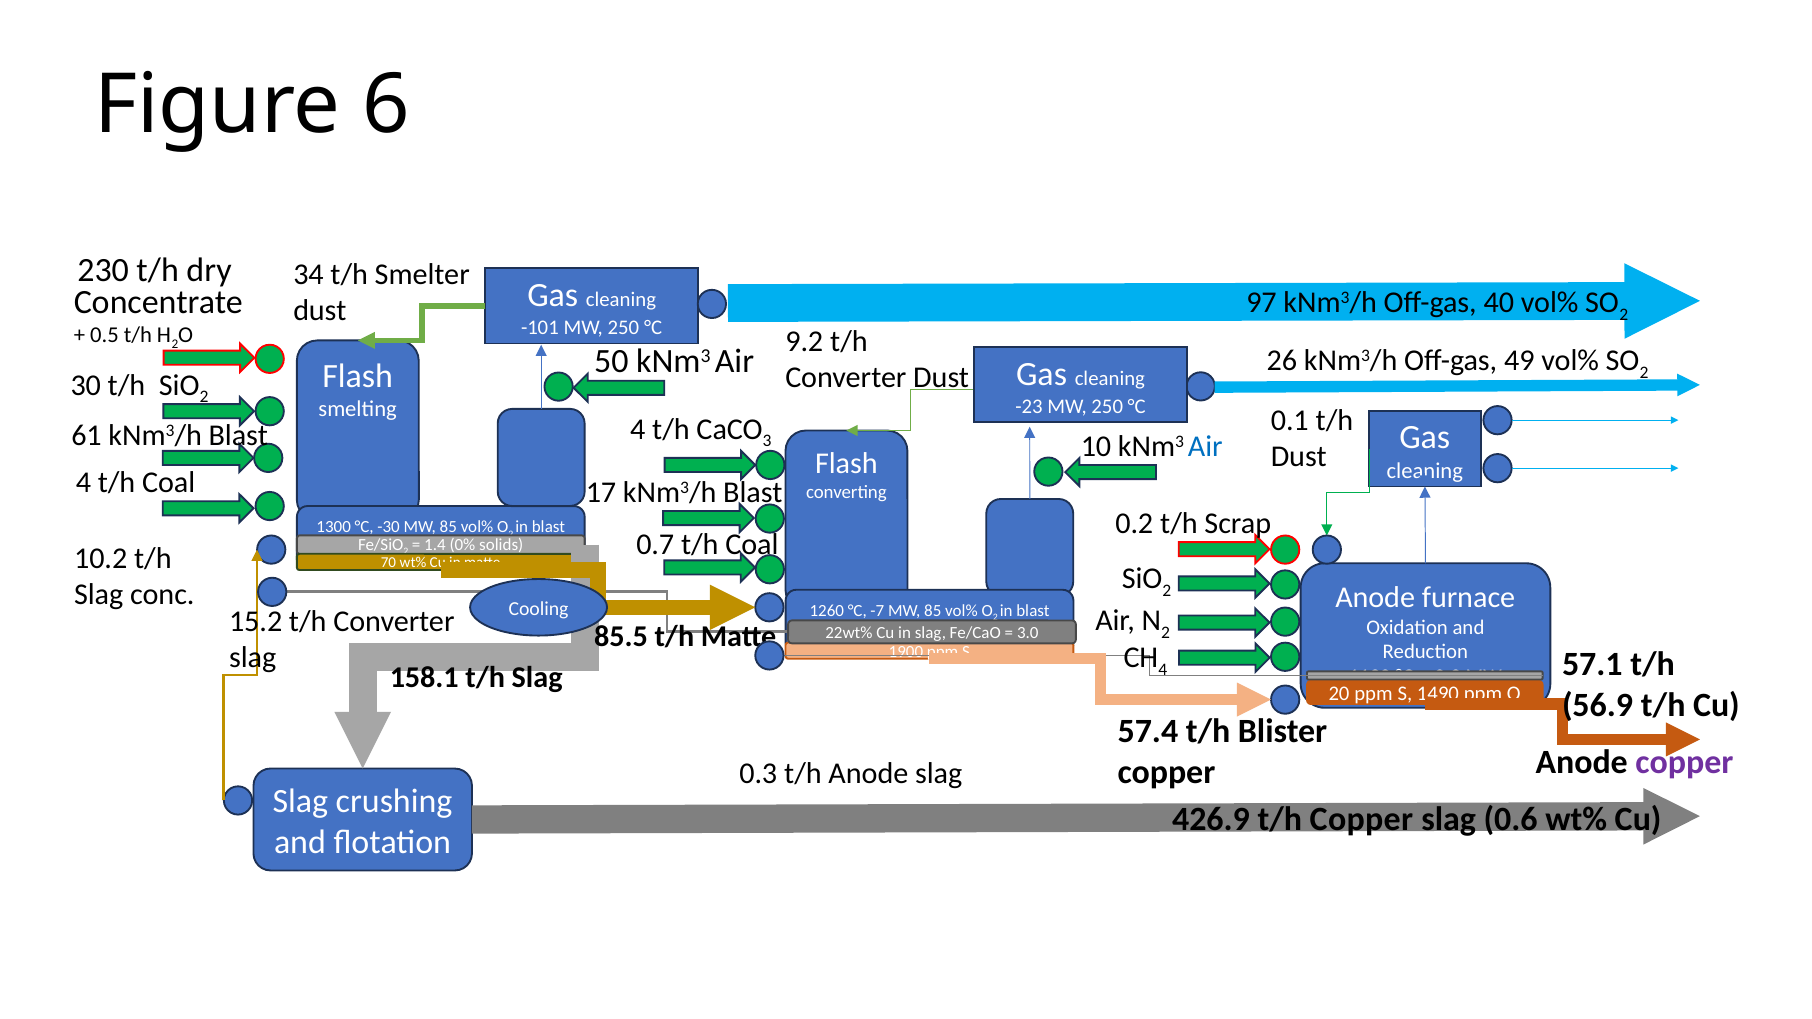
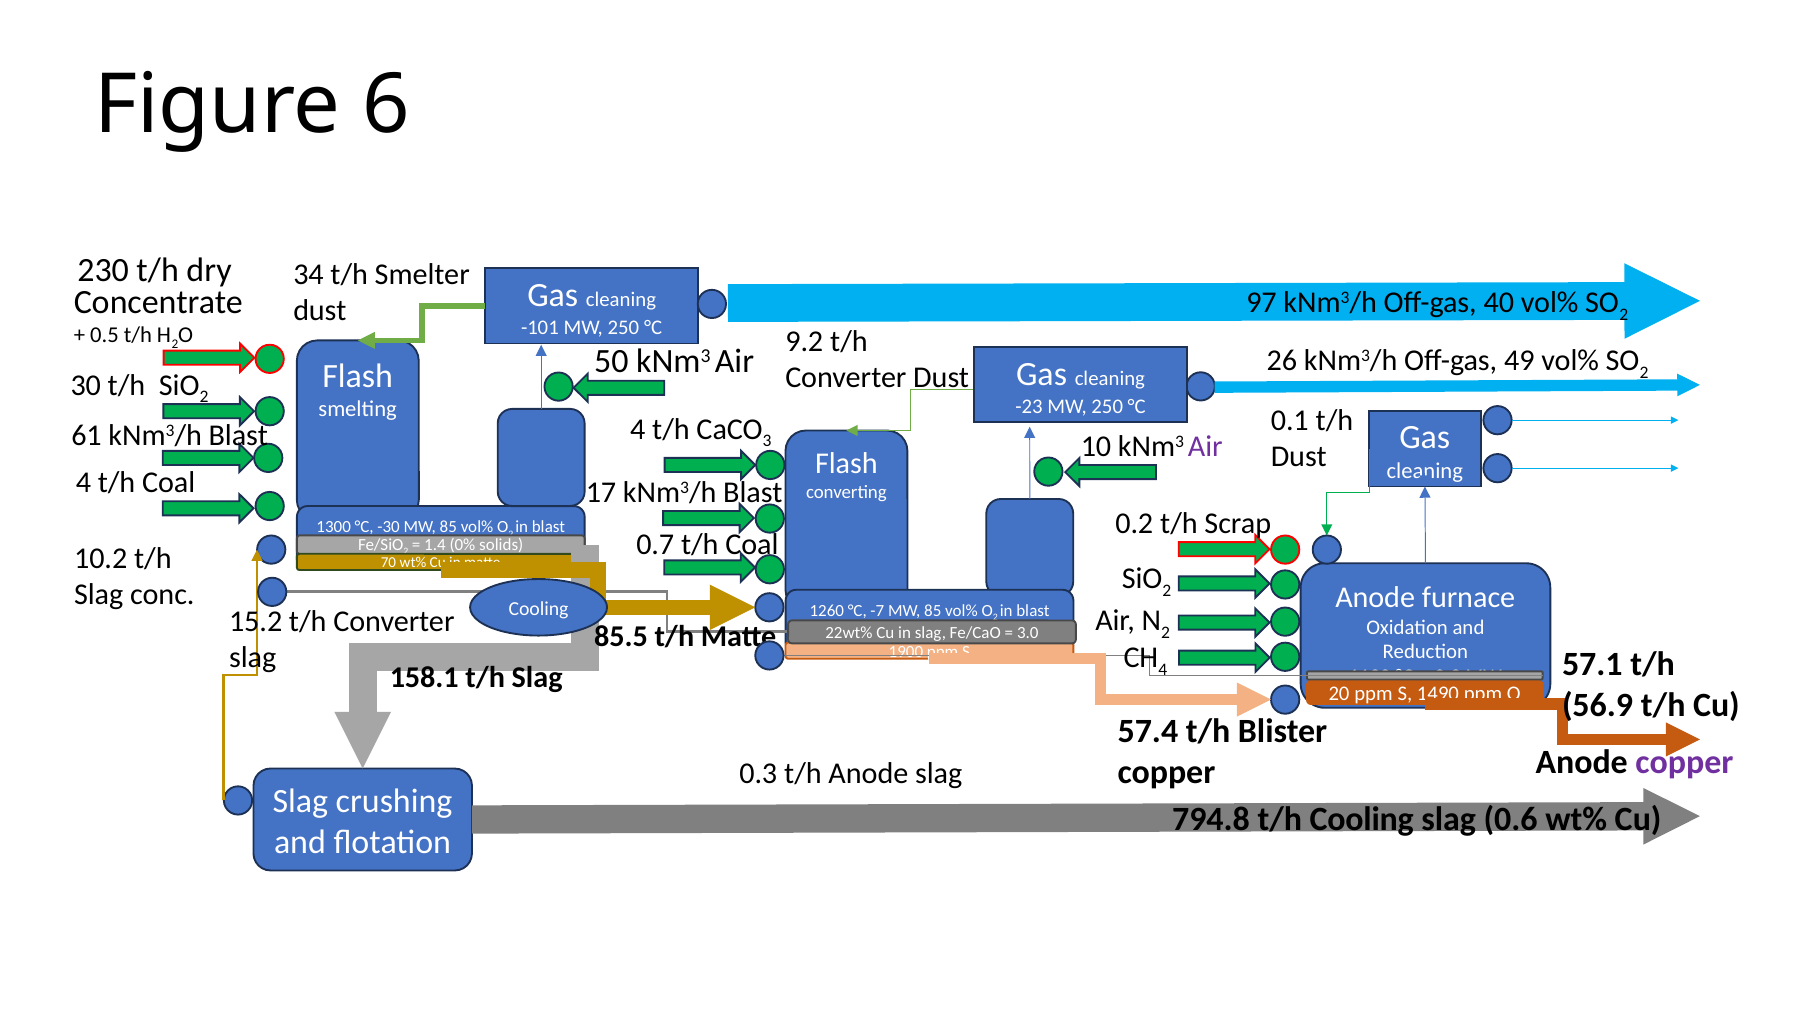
Air at (1205, 447) colour: blue -> purple
426.9: 426.9 -> 794.8
t/h Copper: Copper -> Cooling
